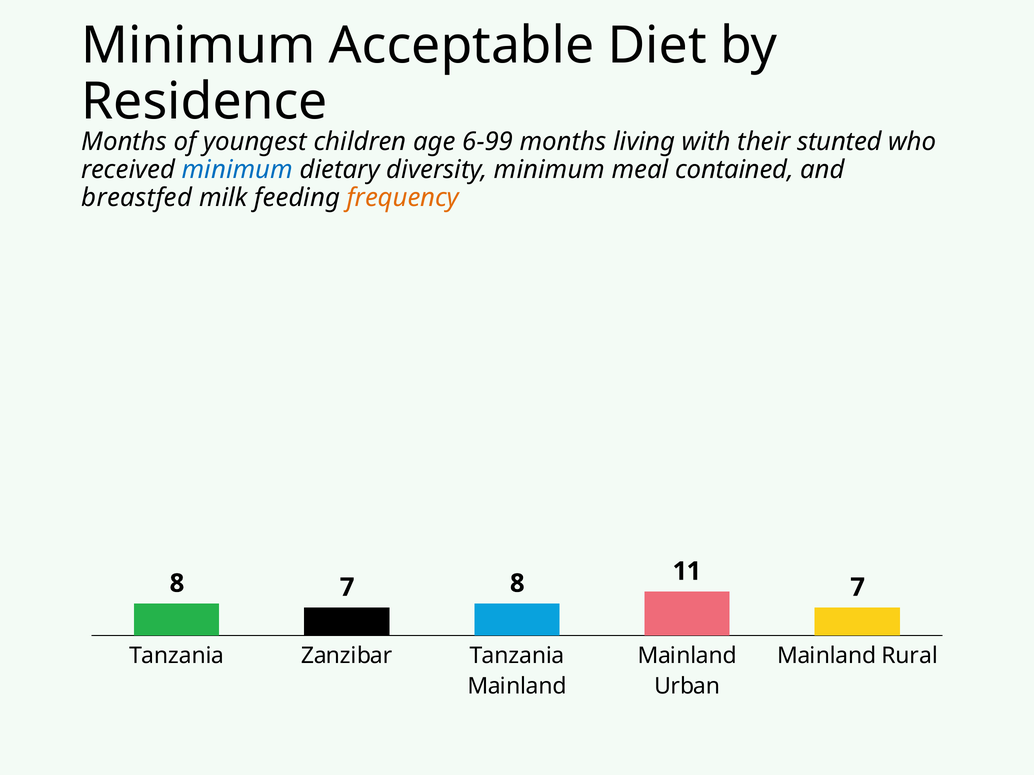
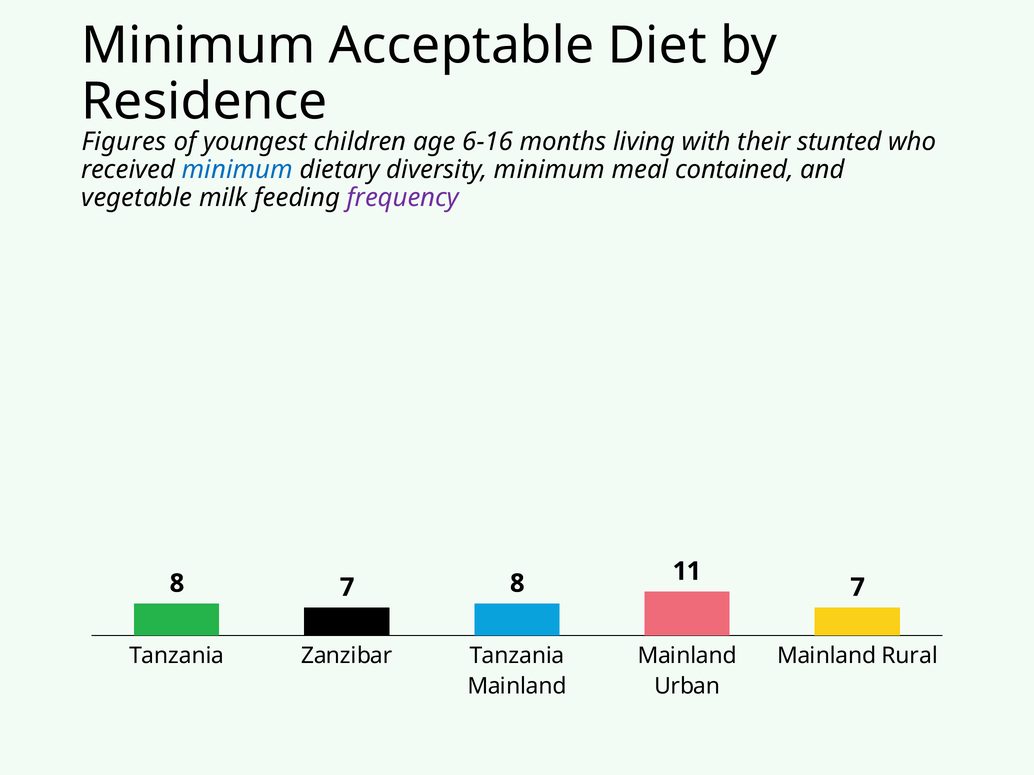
Months at (124, 142): Months -> Figures
6-99: 6-99 -> 6-16
breastfed: breastfed -> vegetable
frequency colour: orange -> purple
